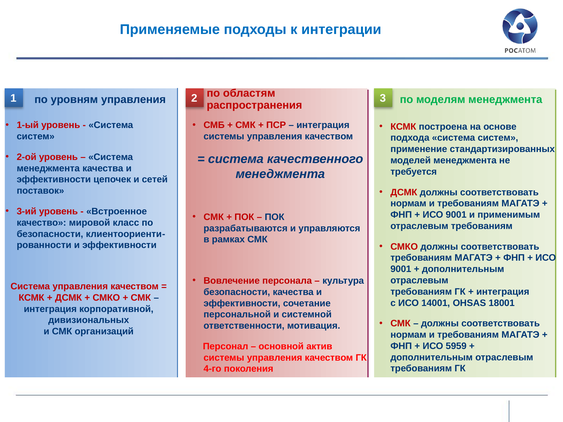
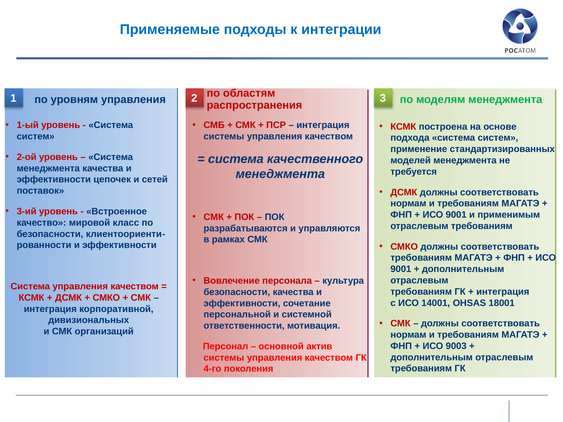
5959: 5959 -> 9003
